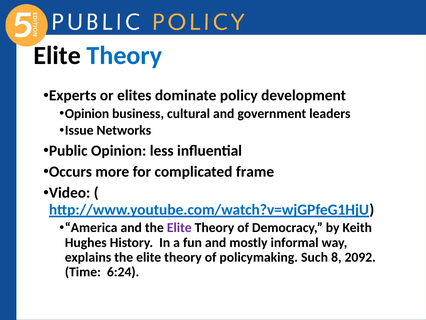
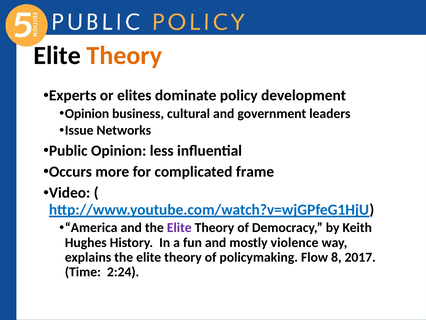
Theory at (124, 56) colour: blue -> orange
informal: informal -> violence
Such: Such -> Flow
2092: 2092 -> 2017
6:24: 6:24 -> 2:24
